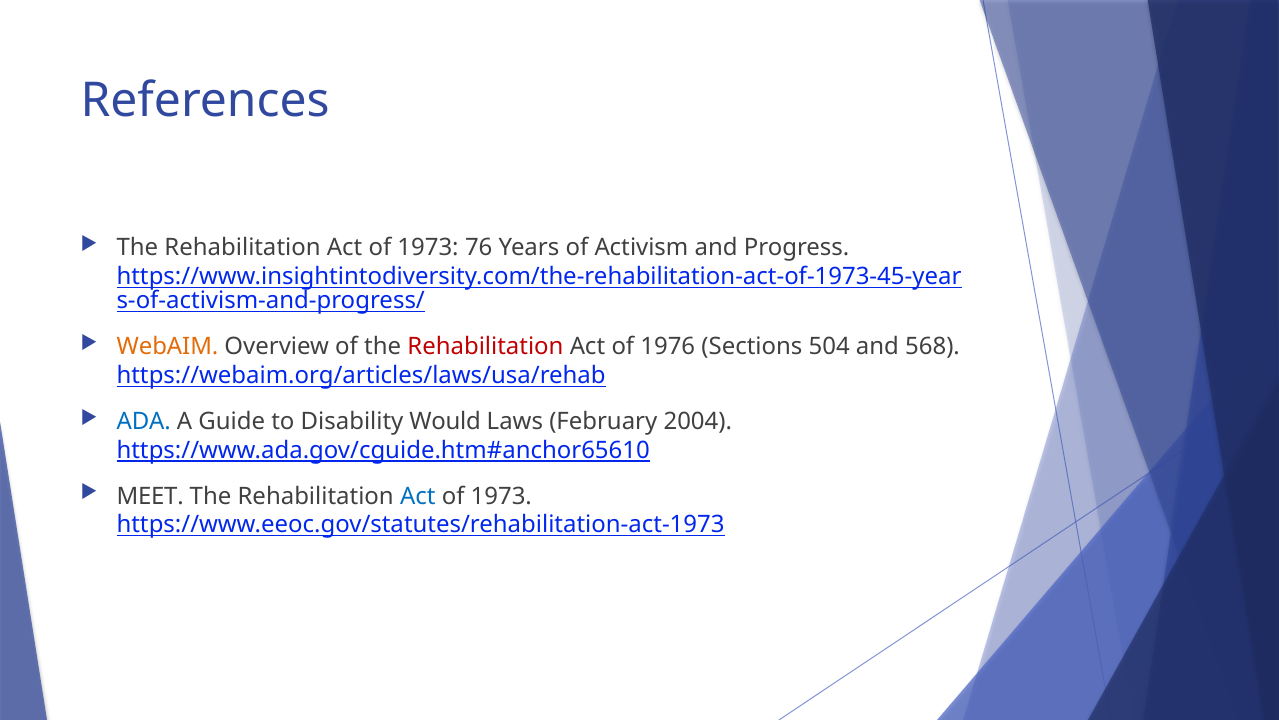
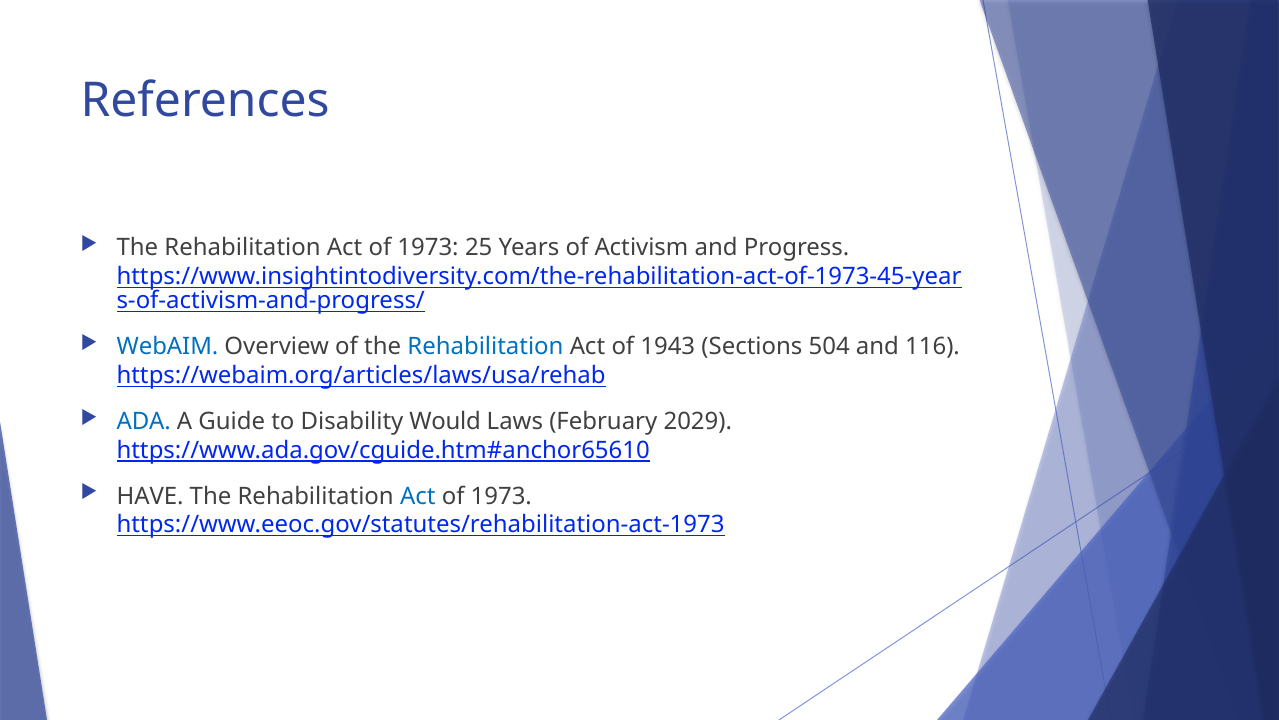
76: 76 -> 25
WebAIM colour: orange -> blue
Rehabilitation at (485, 346) colour: red -> blue
1976: 1976 -> 1943
568: 568 -> 116
2004: 2004 -> 2029
MEET: MEET -> HAVE
